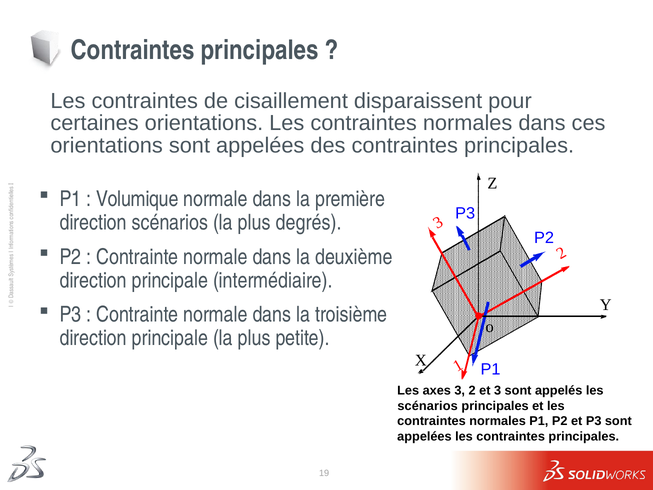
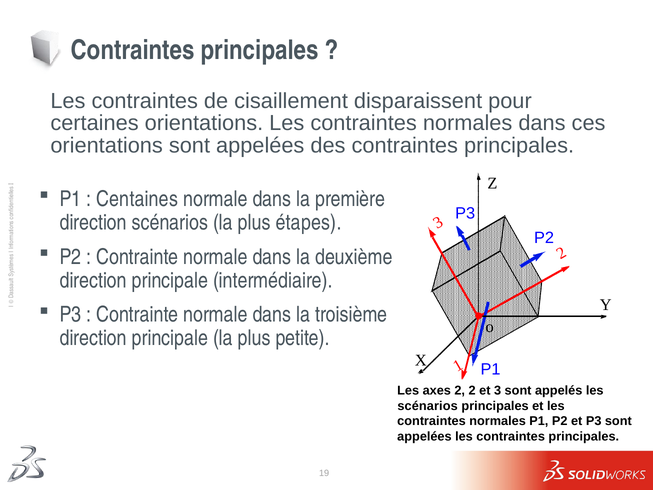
Volumique: Volumique -> Centaines
degrés: degrés -> étapes
axes 3: 3 -> 2
